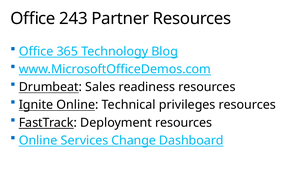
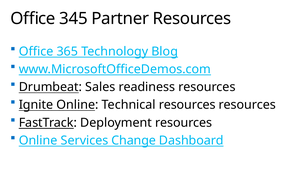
243: 243 -> 345
Technical privileges: privileges -> resources
